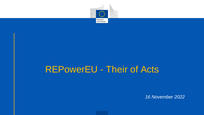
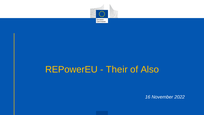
Acts: Acts -> Also
